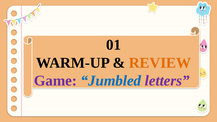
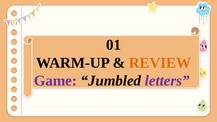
Jumbled colour: blue -> black
